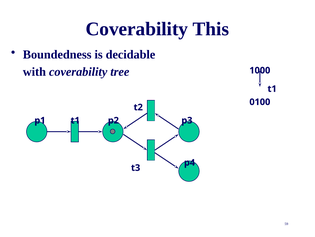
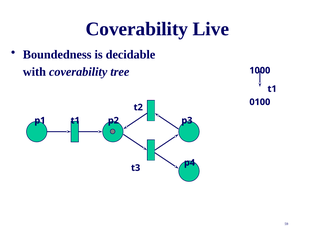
This: This -> Live
